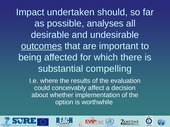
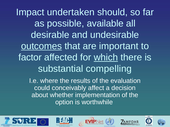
analyses: analyses -> available
being: being -> factor
which underline: none -> present
